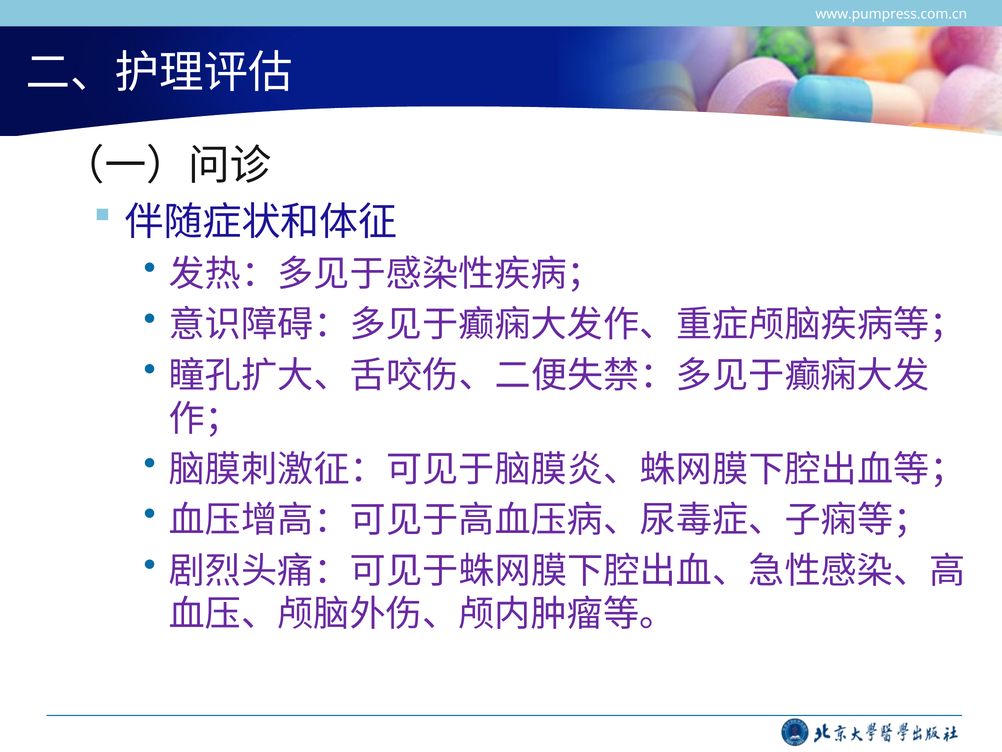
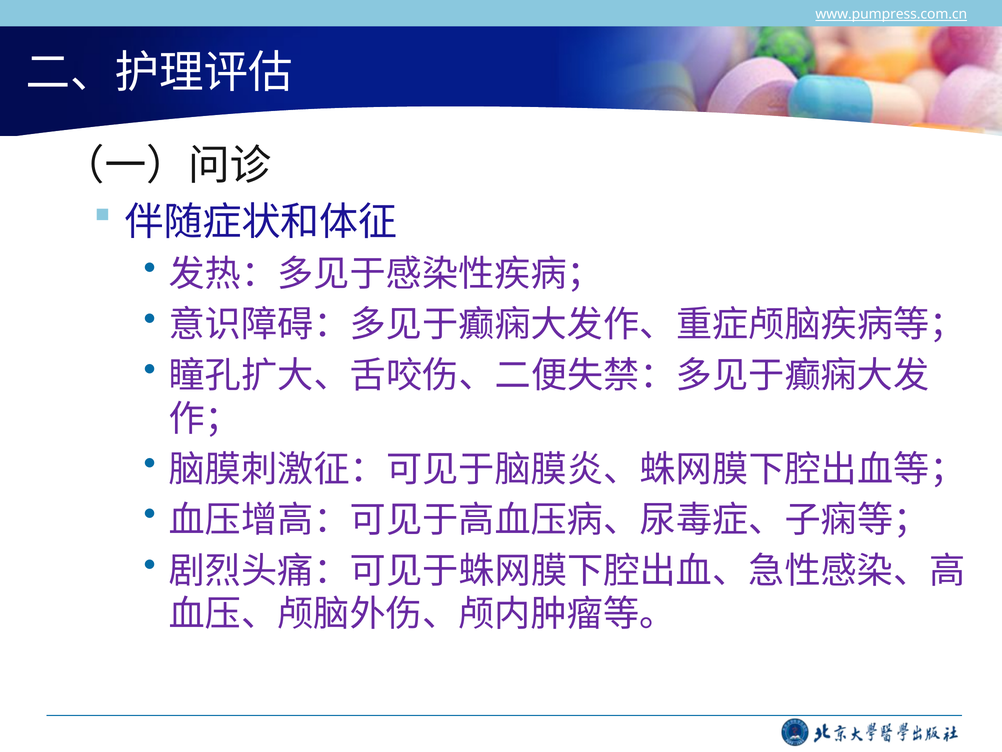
www.pumpress.com.cn underline: none -> present
